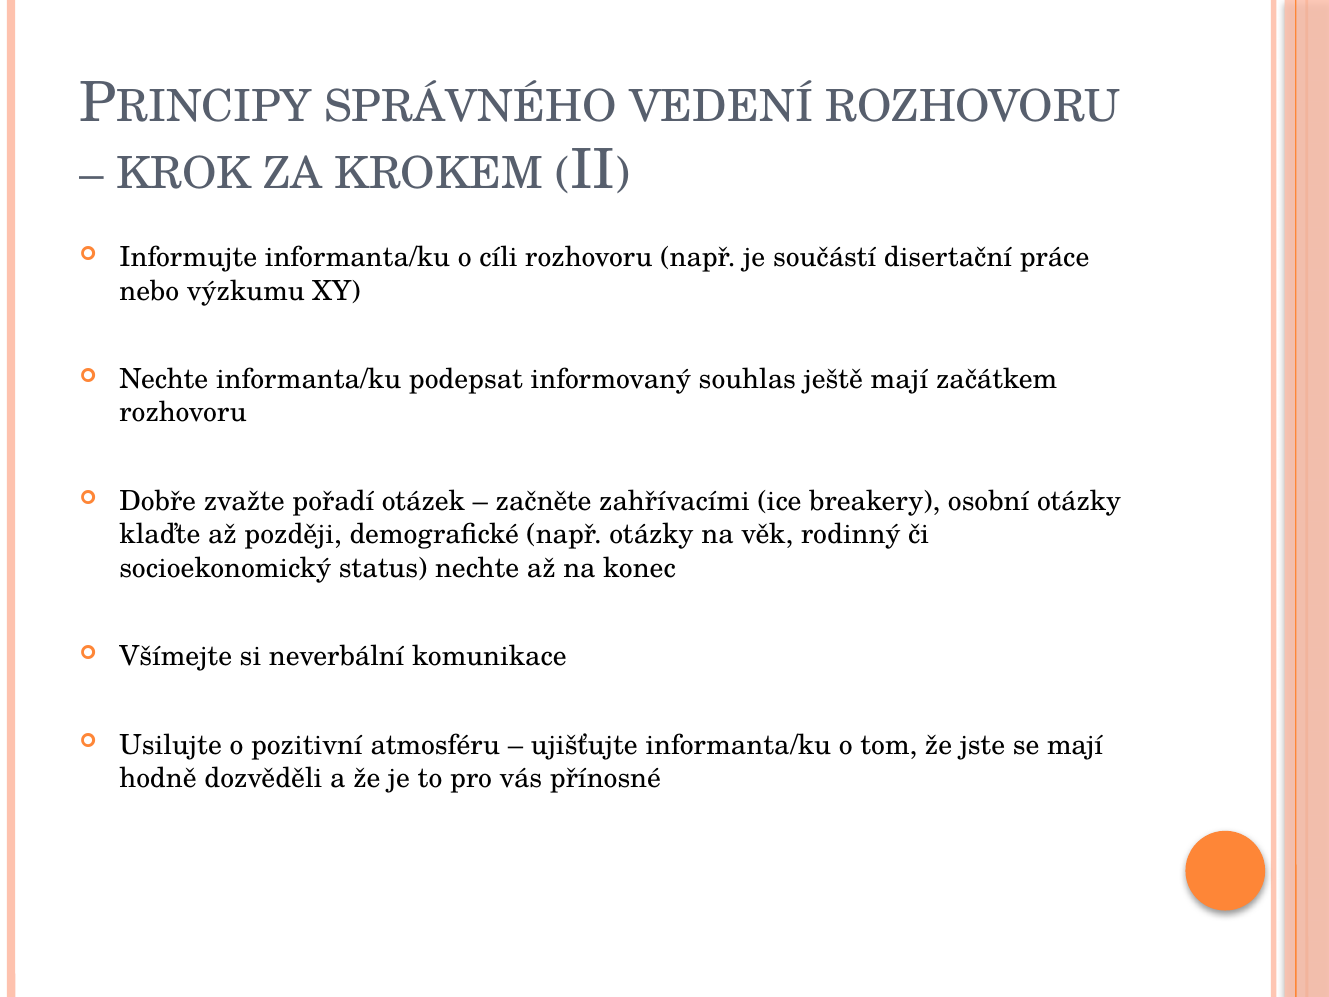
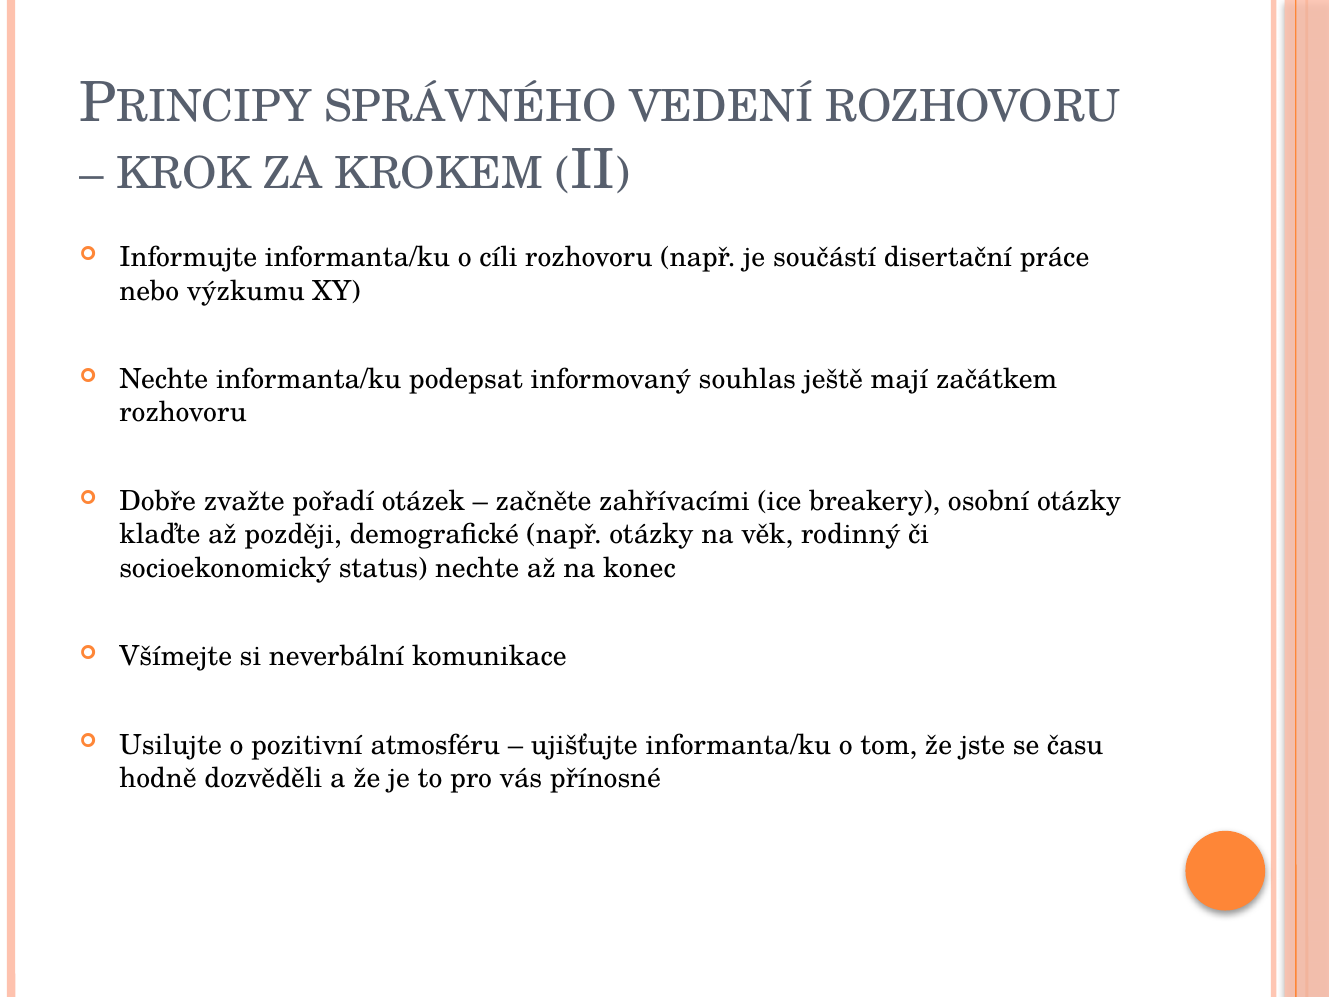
se mají: mají -> času
